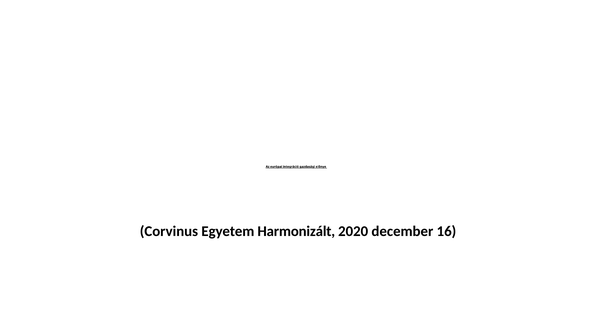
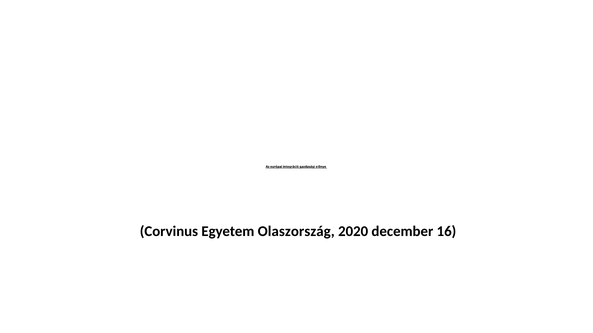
Harmonizált: Harmonizált -> Olaszország
